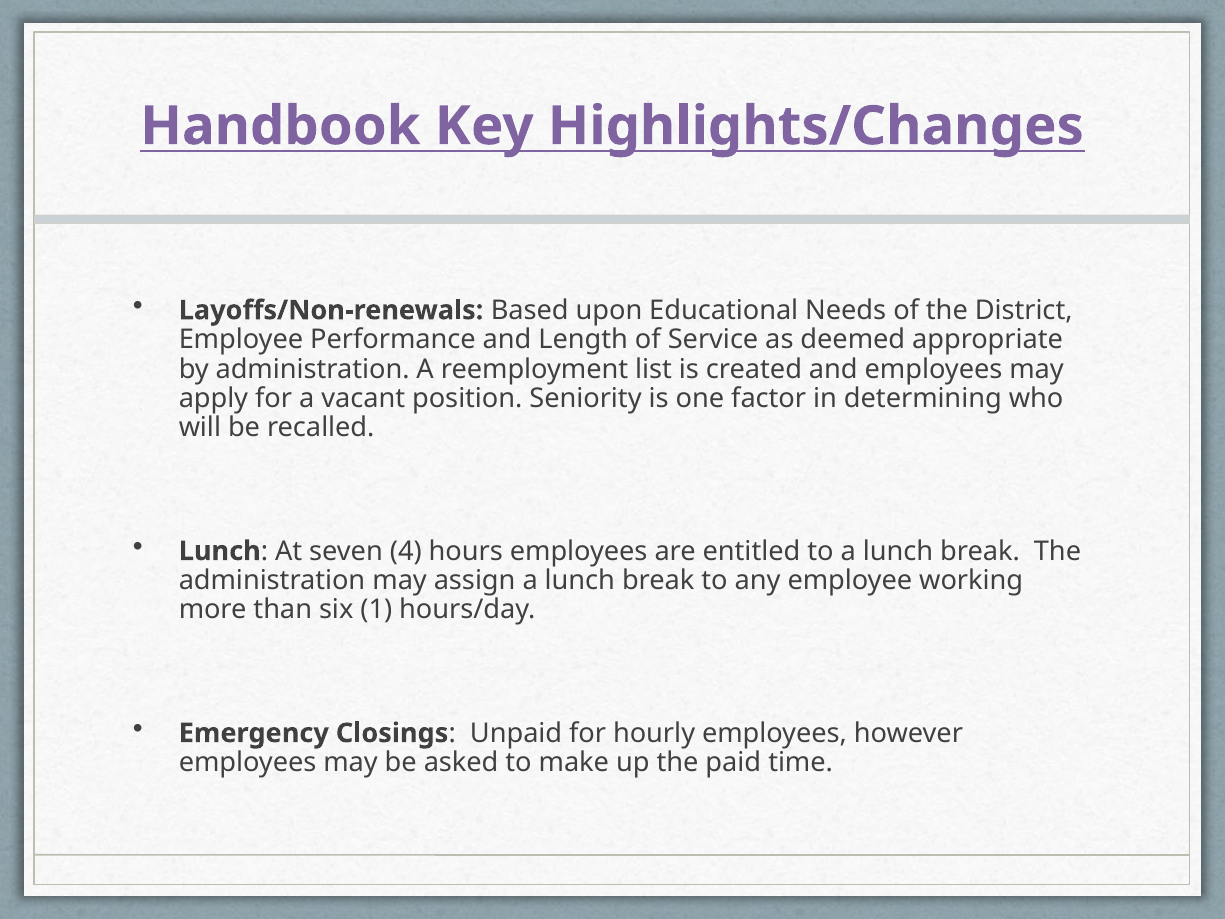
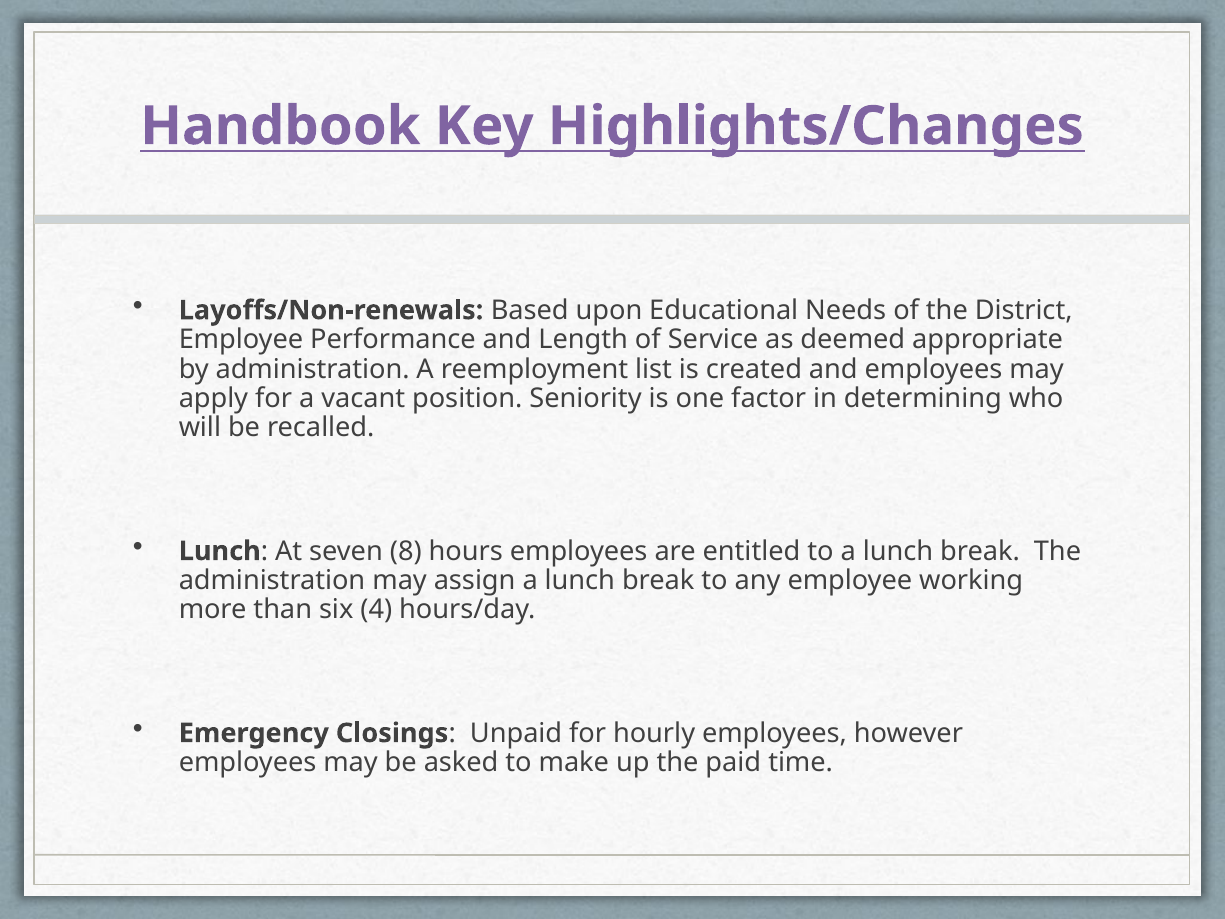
4: 4 -> 8
1: 1 -> 4
